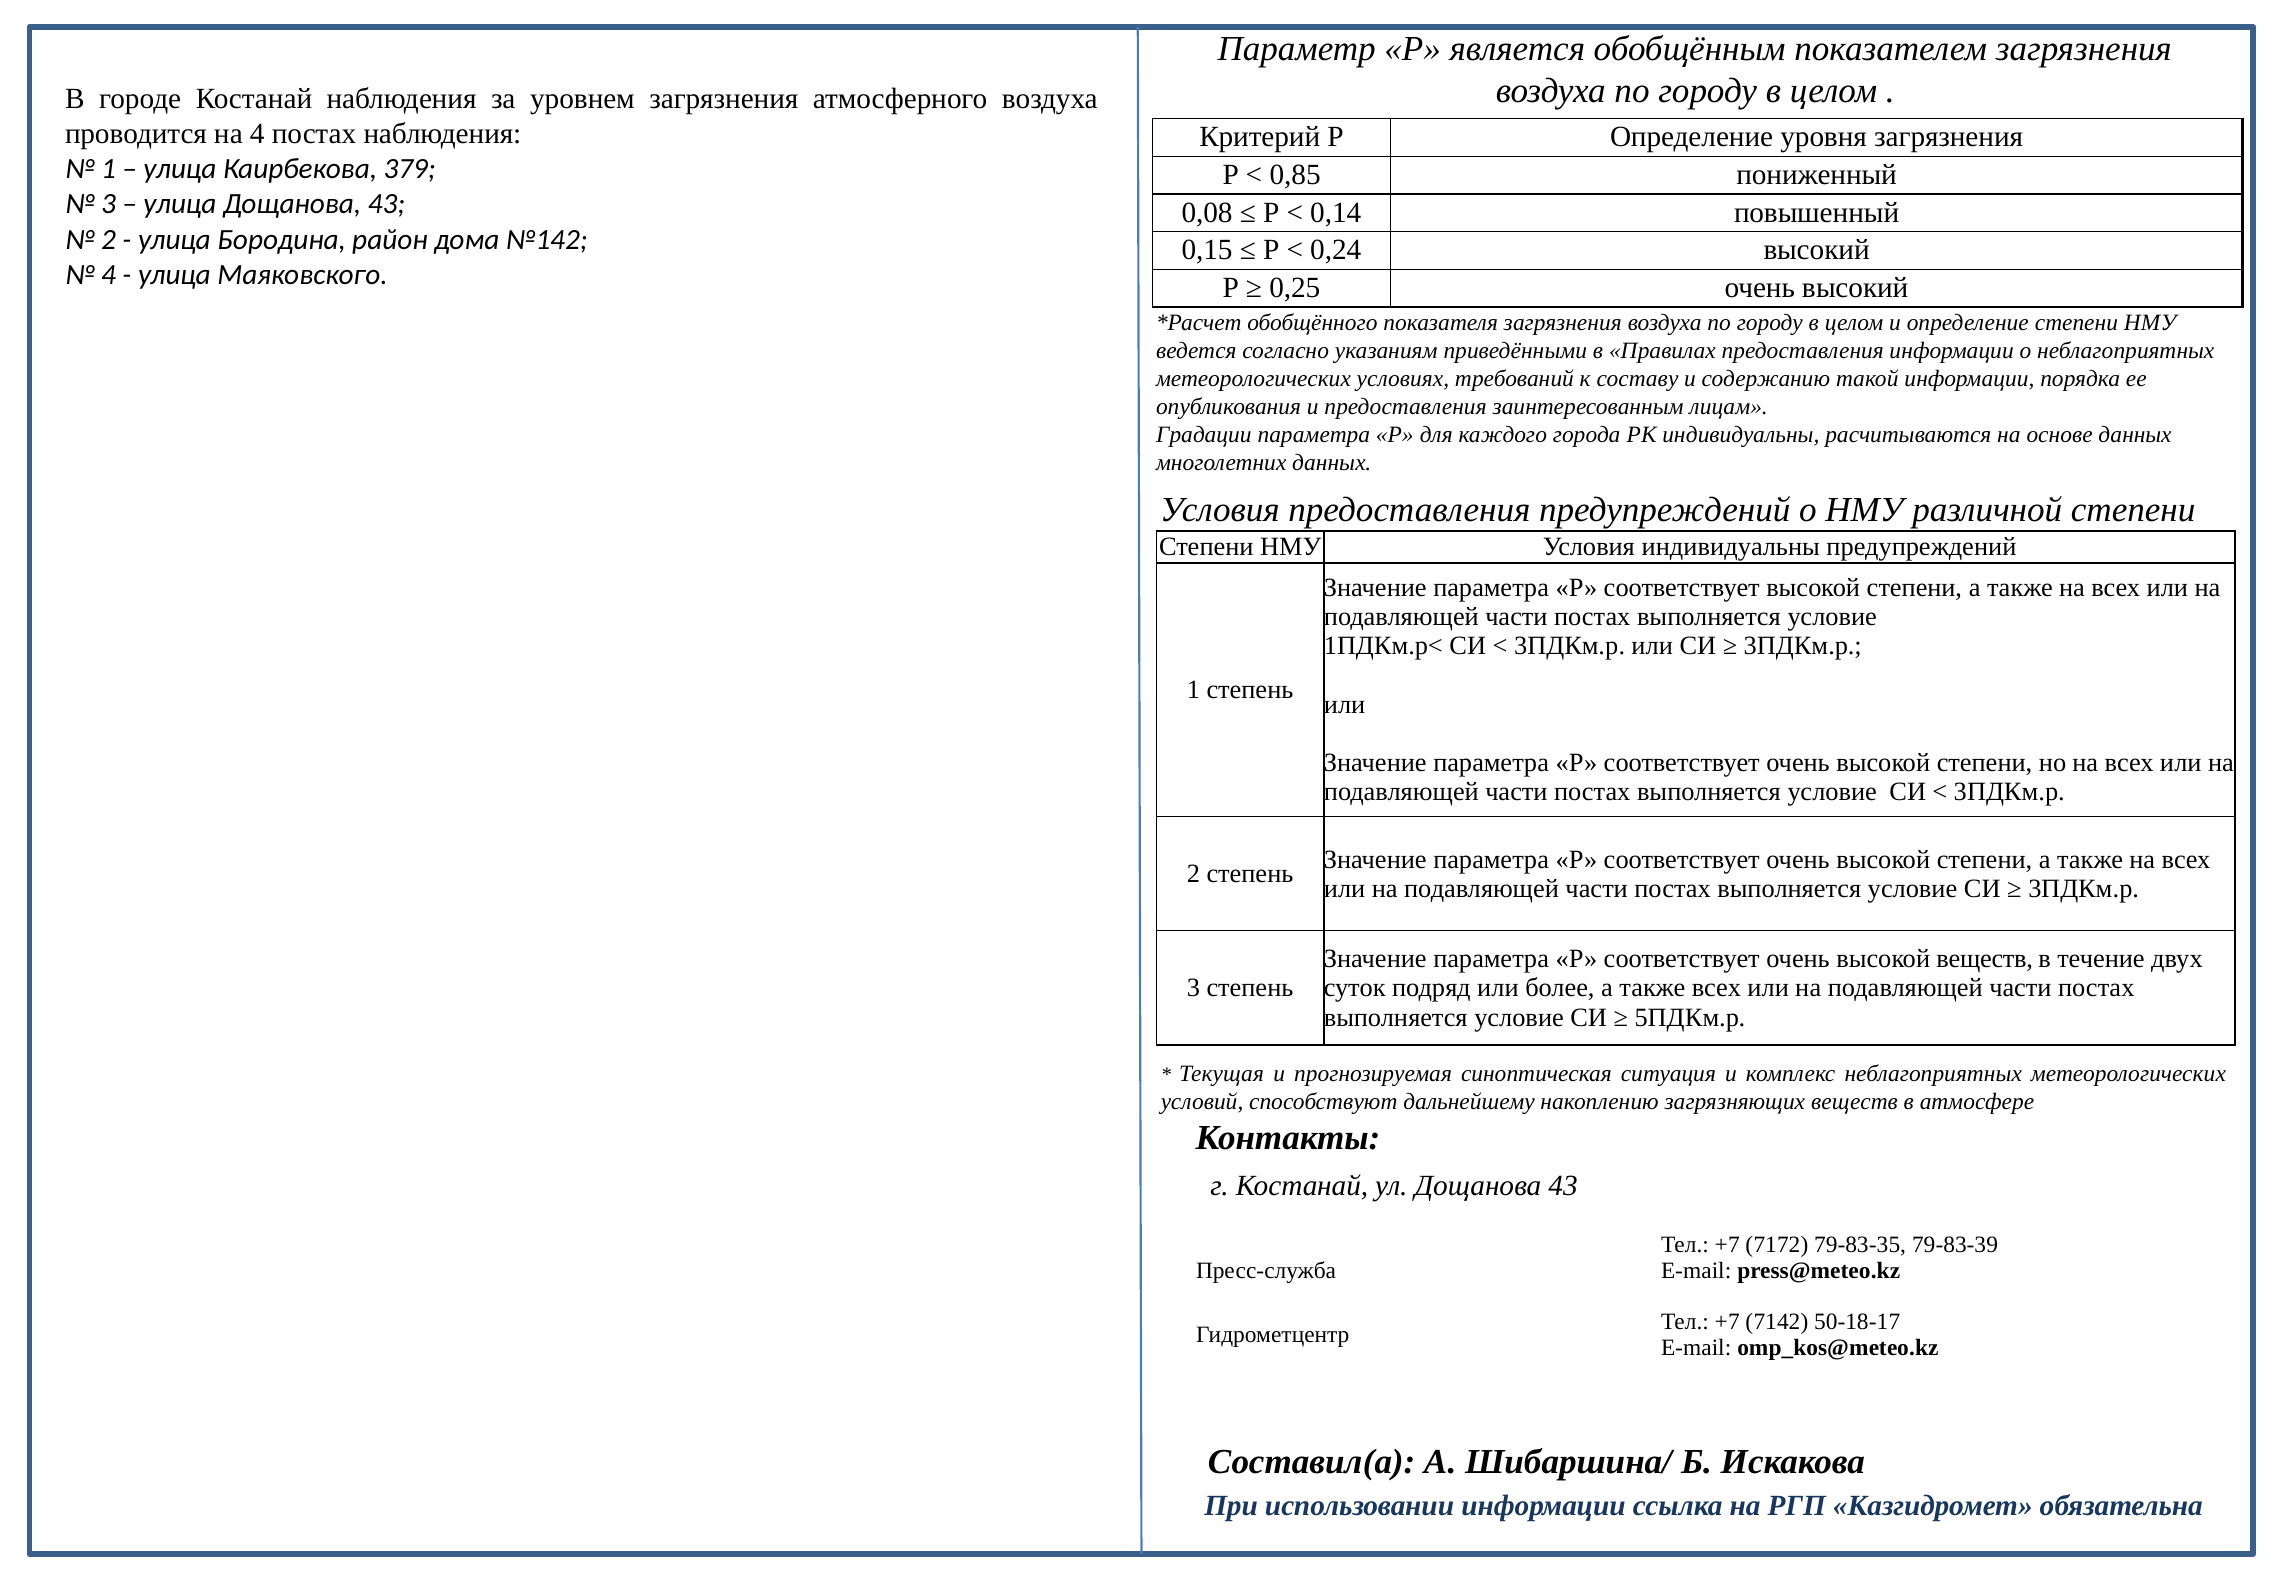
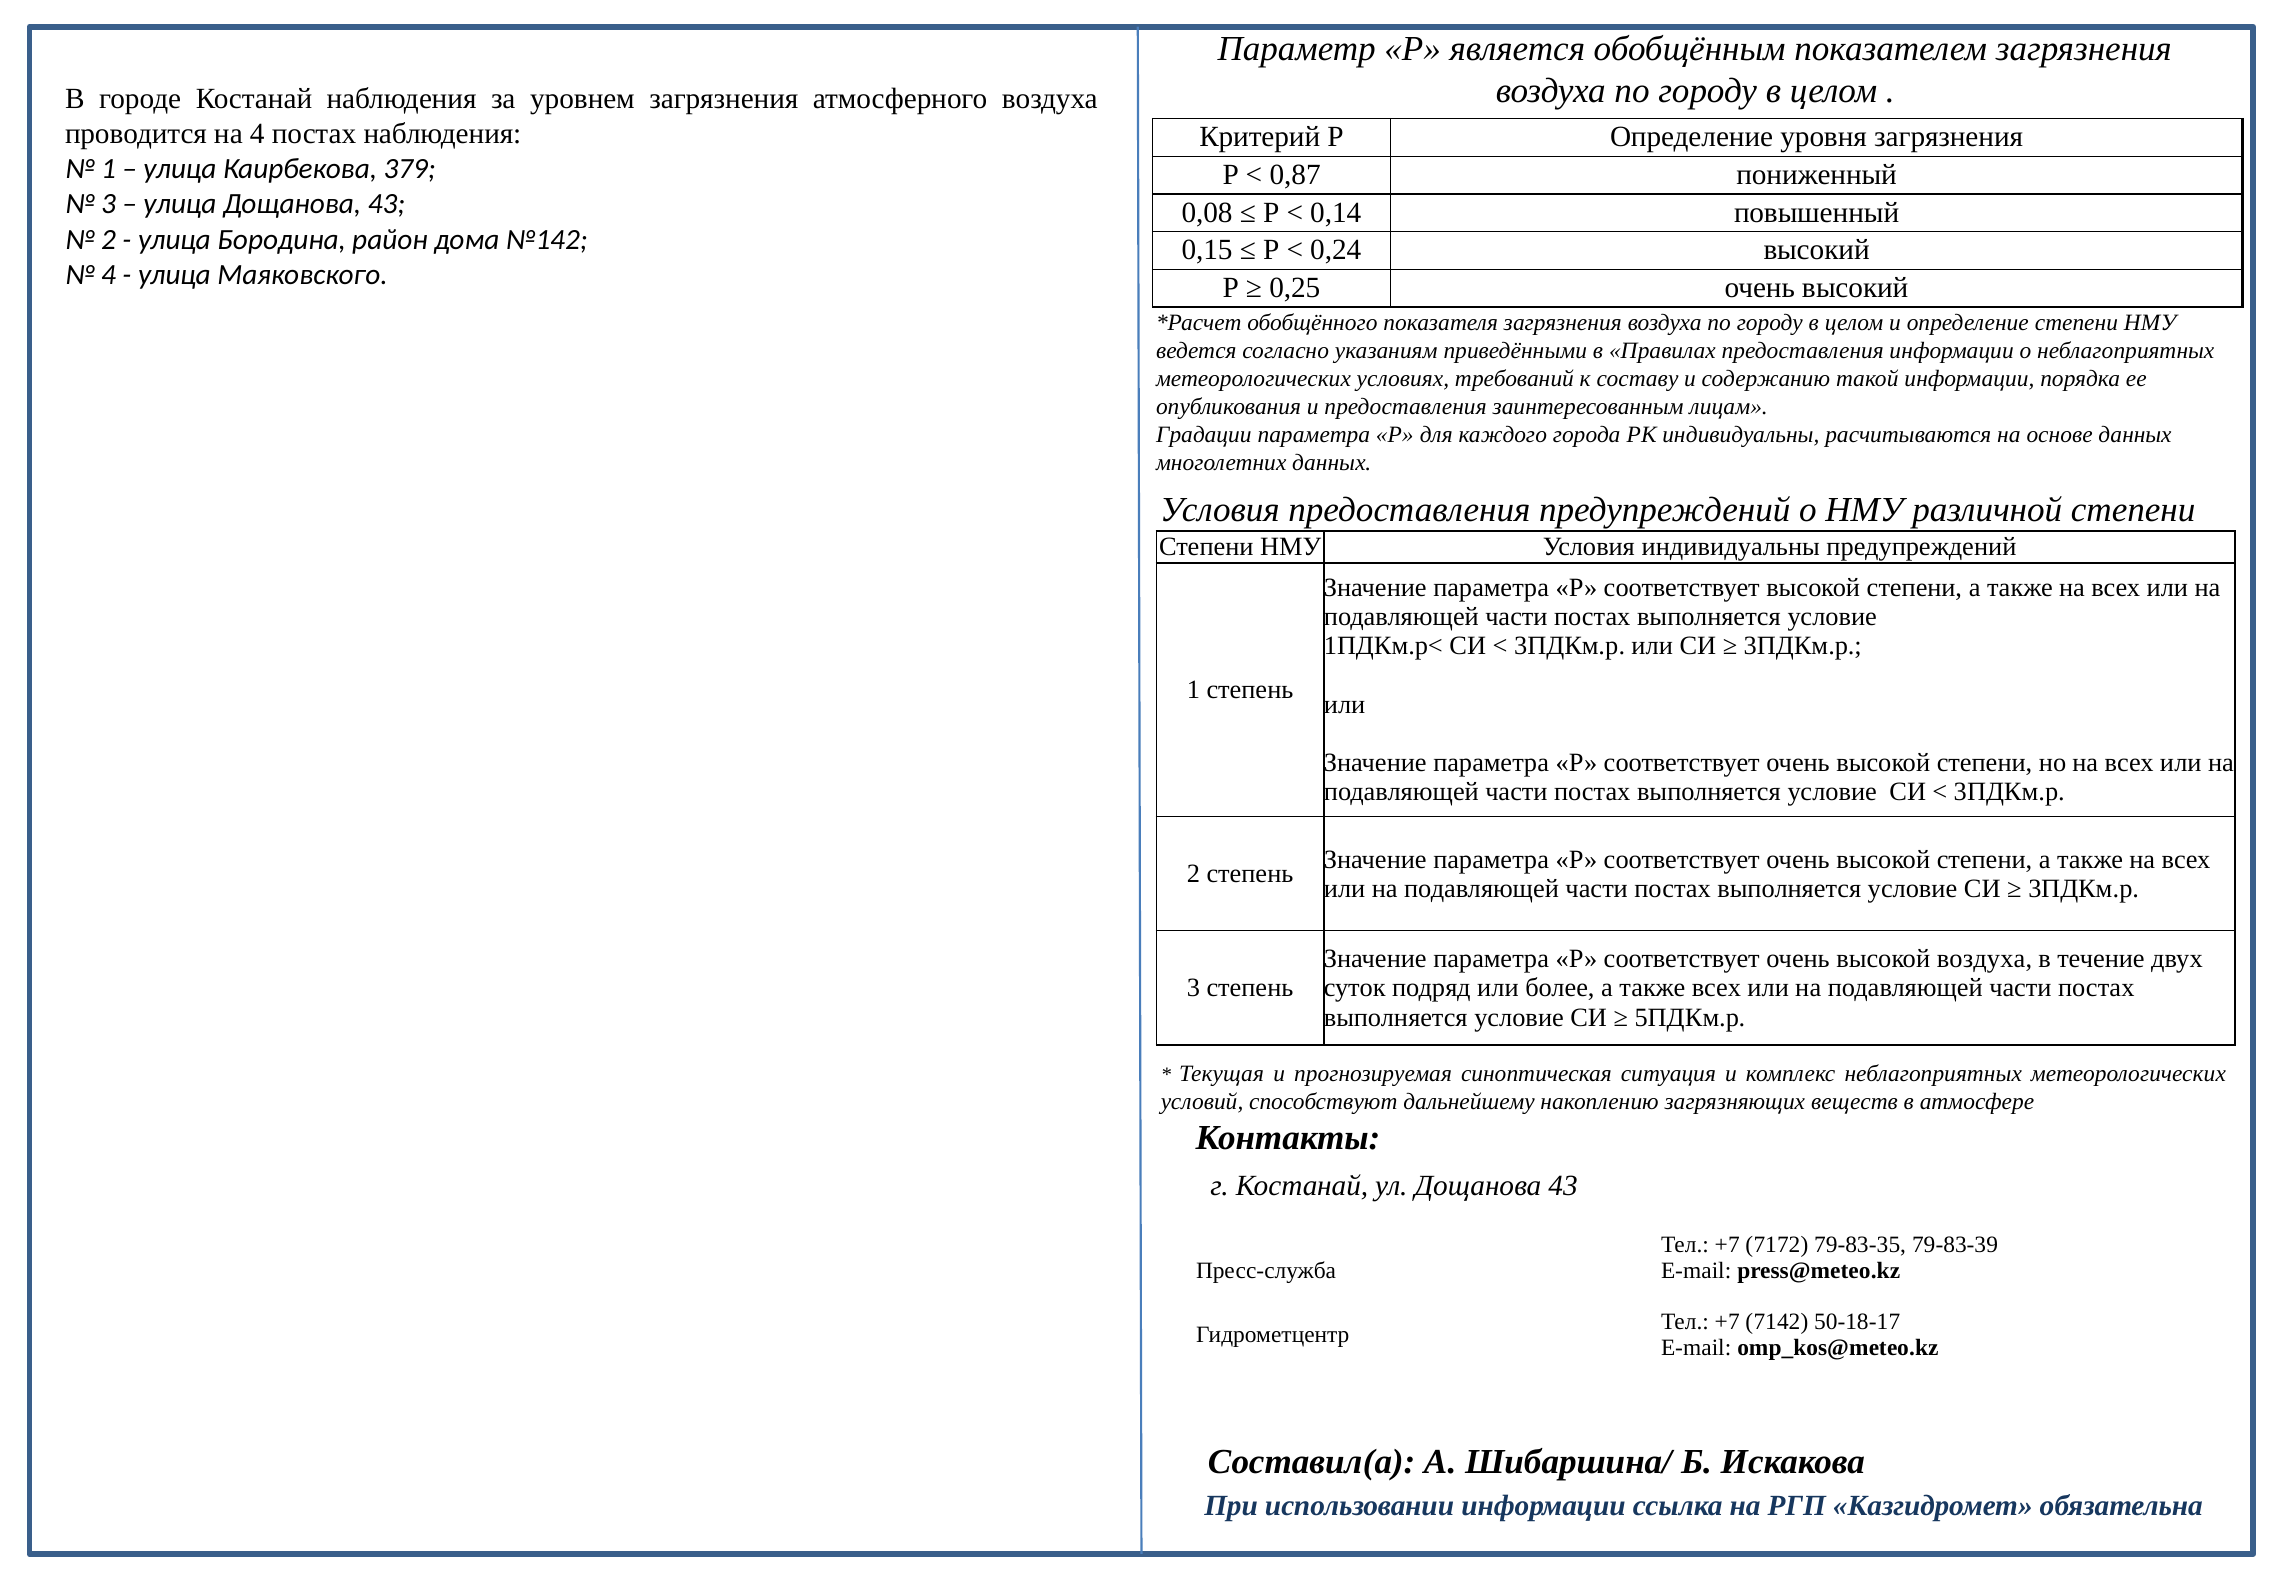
0,85: 0,85 -> 0,87
высокой веществ: веществ -> воздуха
